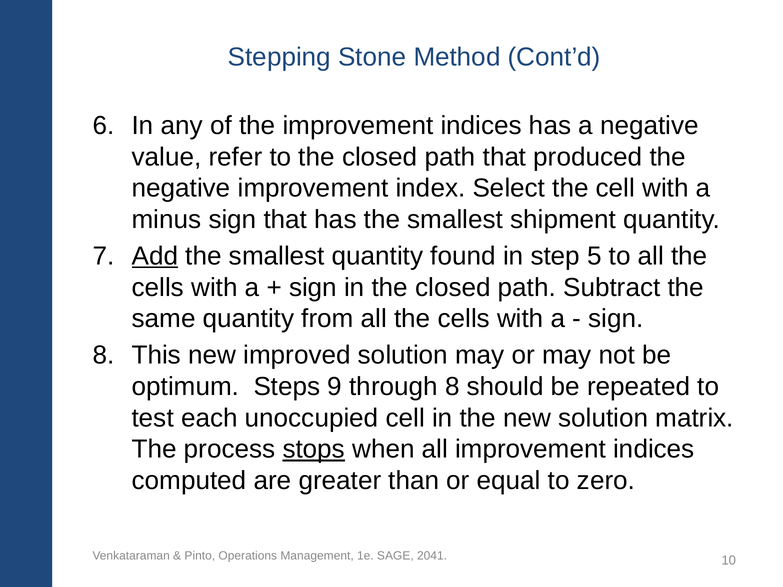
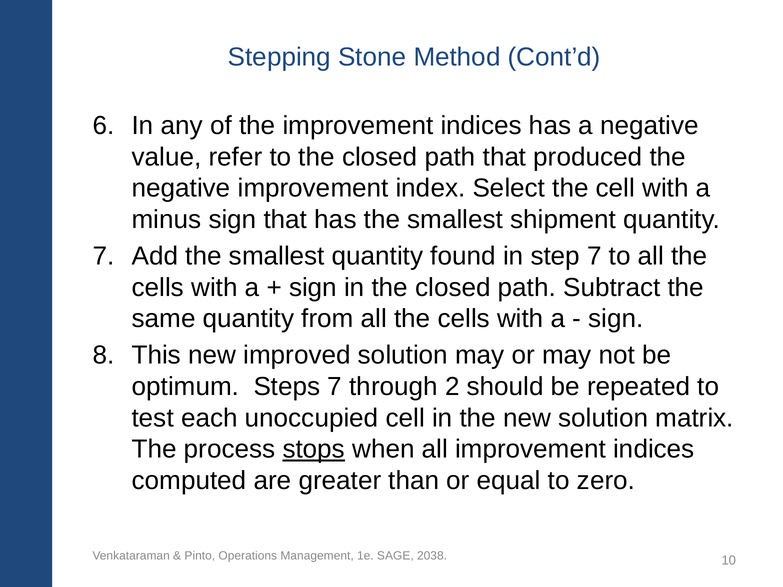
Add underline: present -> none
step 5: 5 -> 7
Steps 9: 9 -> 7
through 8: 8 -> 2
2041: 2041 -> 2038
